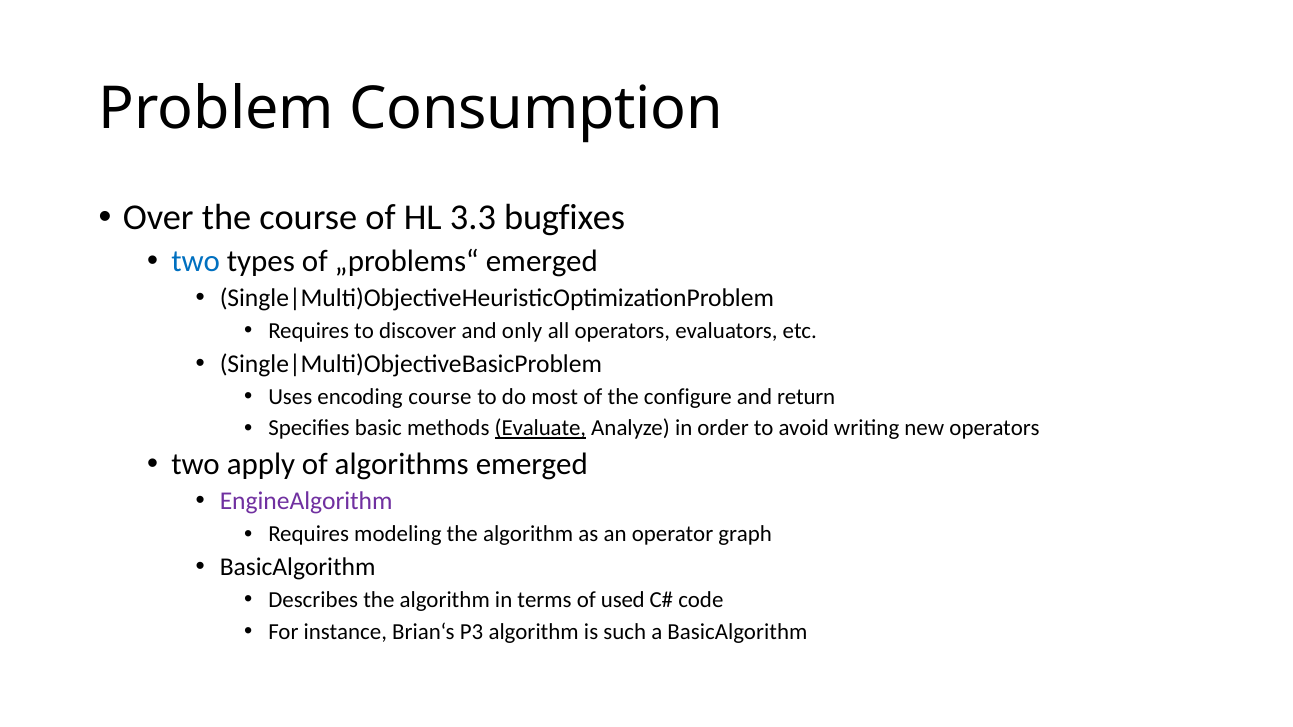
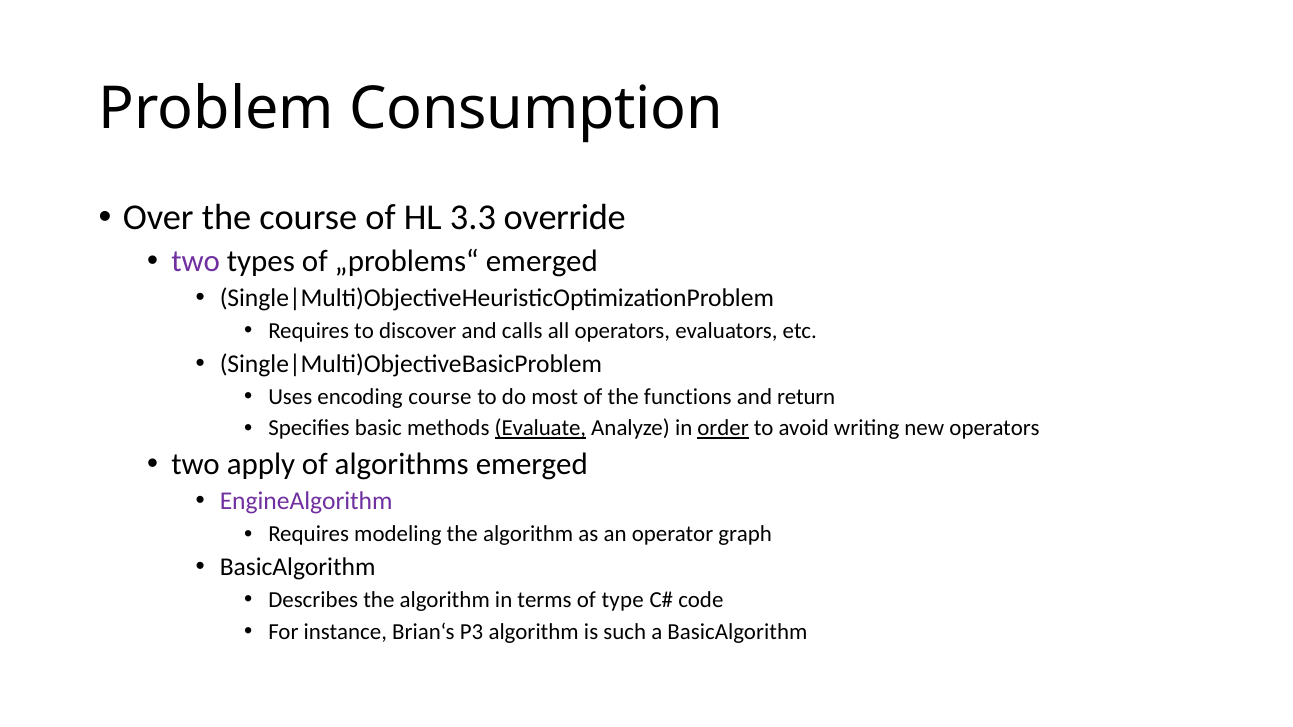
bugfixes: bugfixes -> override
two at (196, 261) colour: blue -> purple
only: only -> calls
configure: configure -> functions
order underline: none -> present
used: used -> type
